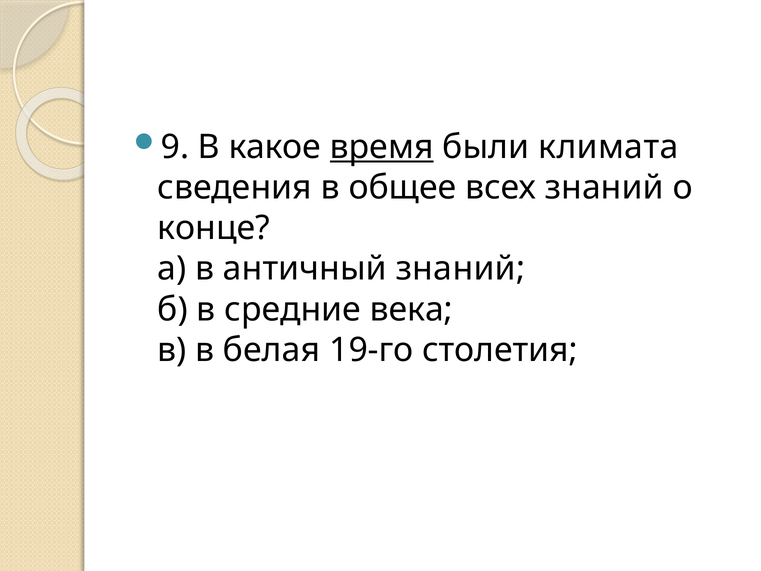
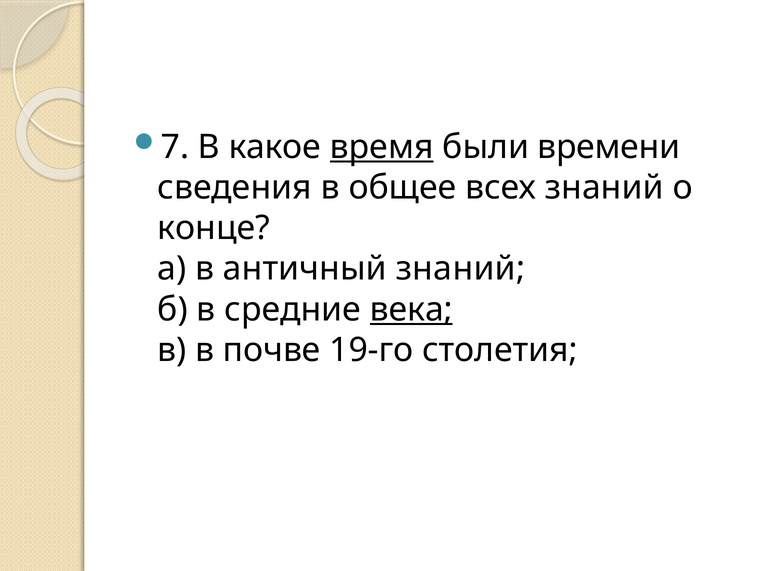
9: 9 -> 7
климата: климата -> времени
века underline: none -> present
белая: белая -> почве
